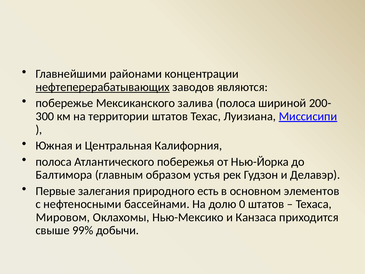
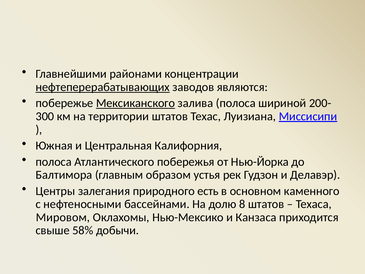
Мексиканского underline: none -> present
Первые: Первые -> Центры
элементов: элементов -> каменного
0: 0 -> 8
99%: 99% -> 58%
